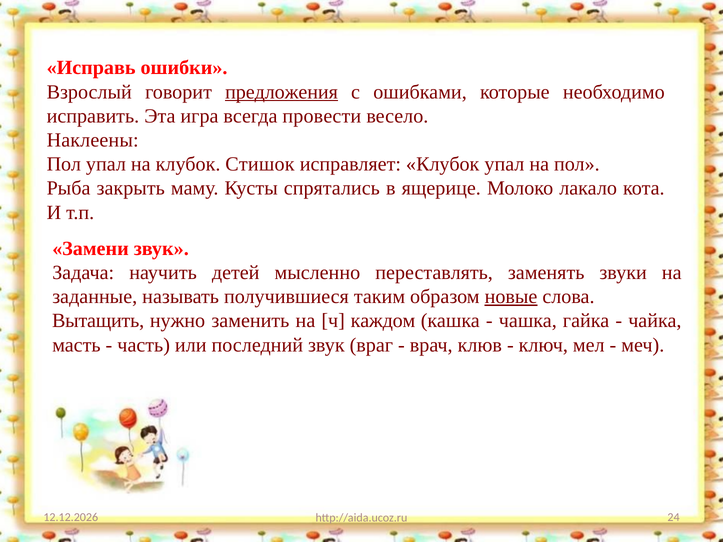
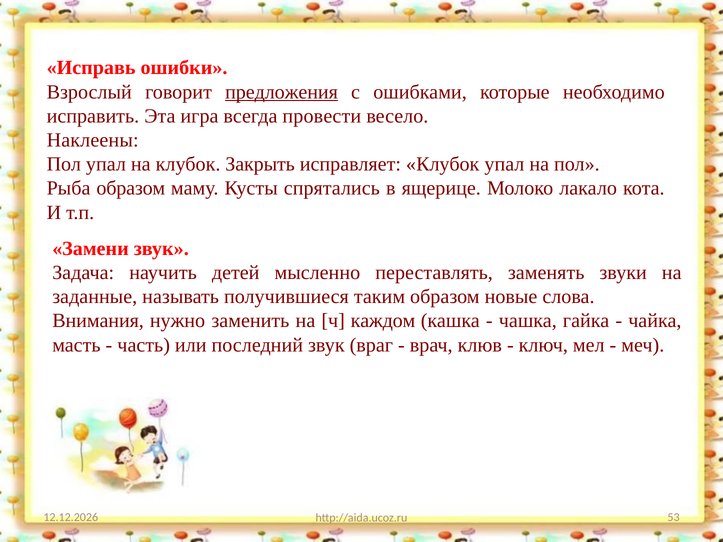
Стишок: Стишок -> Закрыть
Рыба закрыть: закрыть -> образом
новые underline: present -> none
Вытащить: Вытащить -> Внимания
24: 24 -> 53
